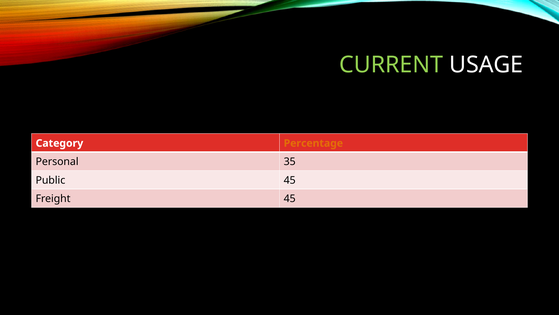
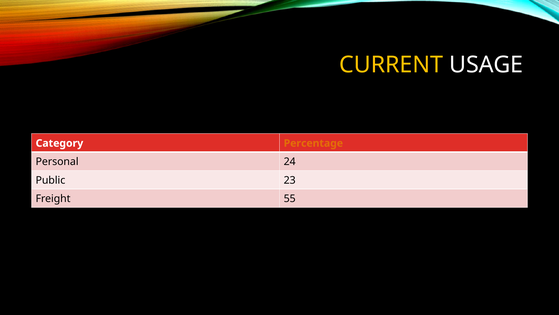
CURRENT colour: light green -> yellow
35: 35 -> 24
Public 45: 45 -> 23
Freight 45: 45 -> 55
